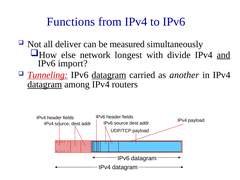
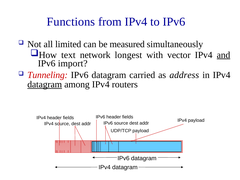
deliver: deliver -> limited
else: else -> text
divide: divide -> vector
Tunneling underline: present -> none
datagram at (109, 75) underline: present -> none
another: another -> address
